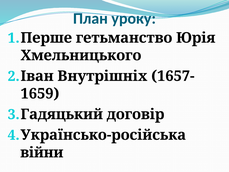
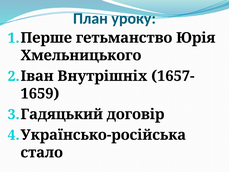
війни: війни -> стало
